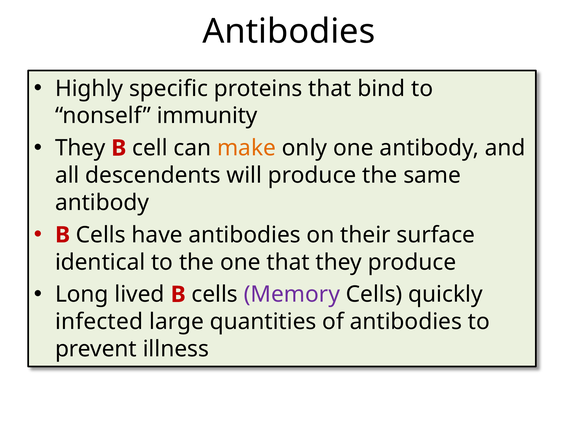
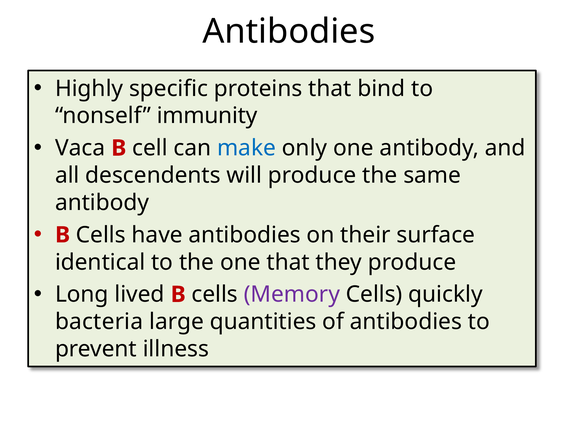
They at (80, 148): They -> Vaca
make colour: orange -> blue
infected: infected -> bacteria
